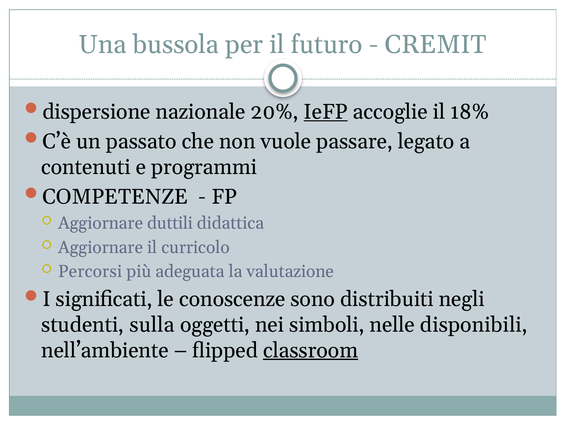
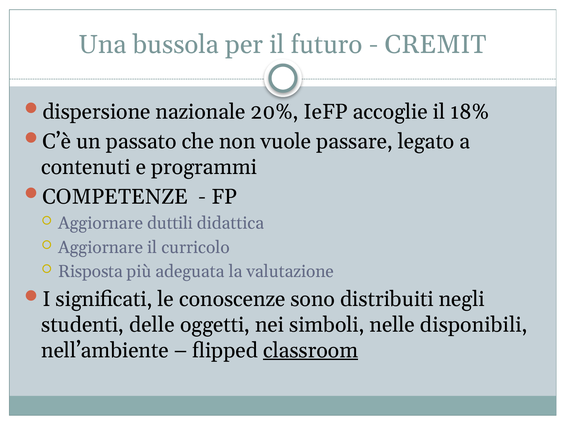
IeFP underline: present -> none
Percorsi: Percorsi -> Risposta
sulla: sulla -> delle
